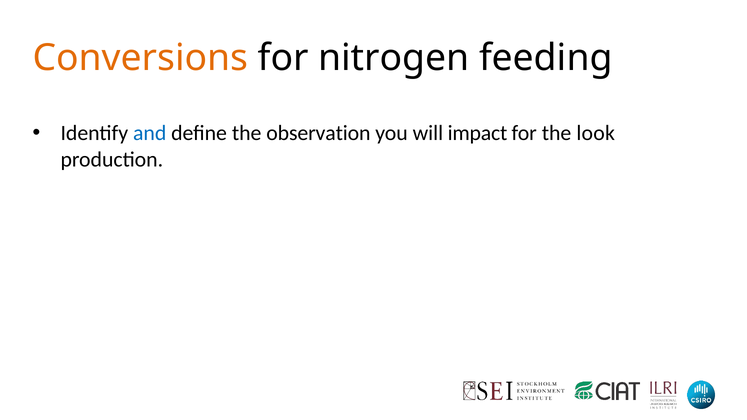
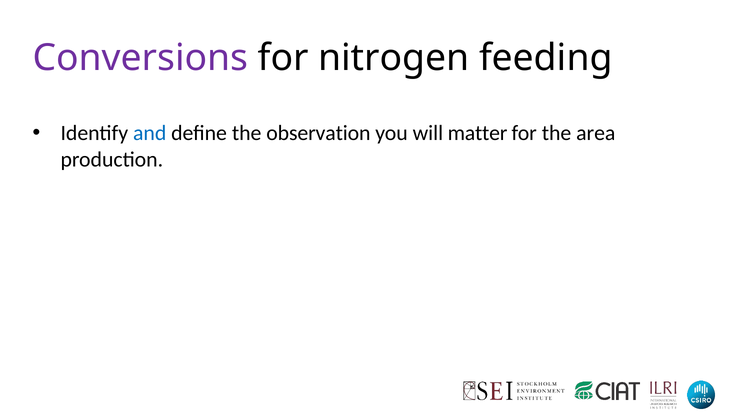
Conversions colour: orange -> purple
impact: impact -> matter
look: look -> area
